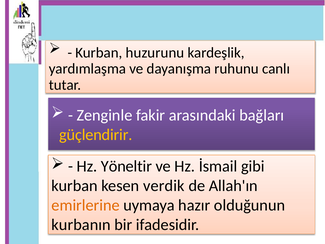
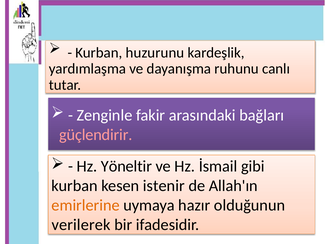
güçlendirir colour: yellow -> pink
verdik: verdik -> istenir
kurbanın: kurbanın -> verilerek
